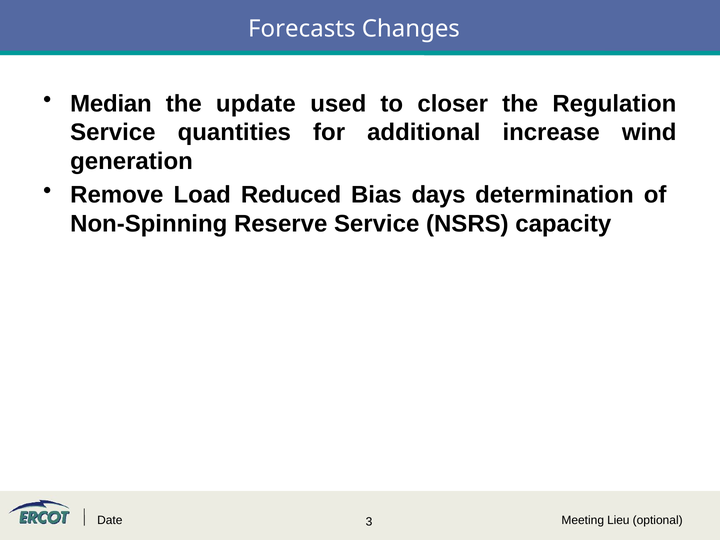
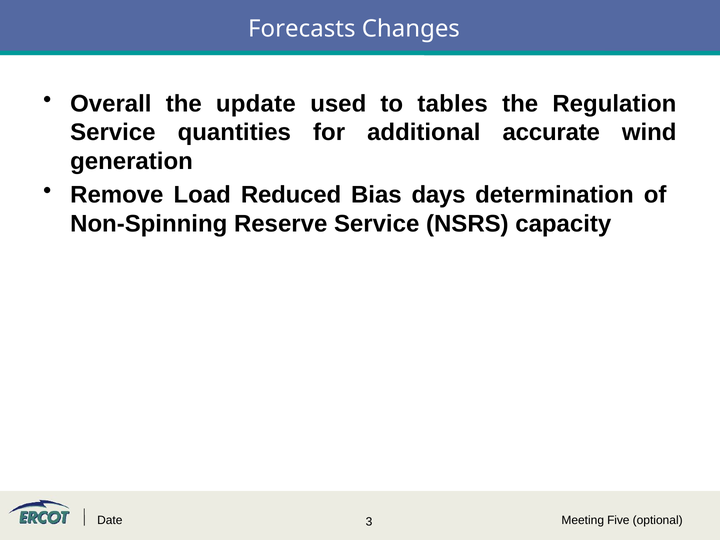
Median: Median -> Overall
closer: closer -> tables
increase: increase -> accurate
Lieu: Lieu -> Five
